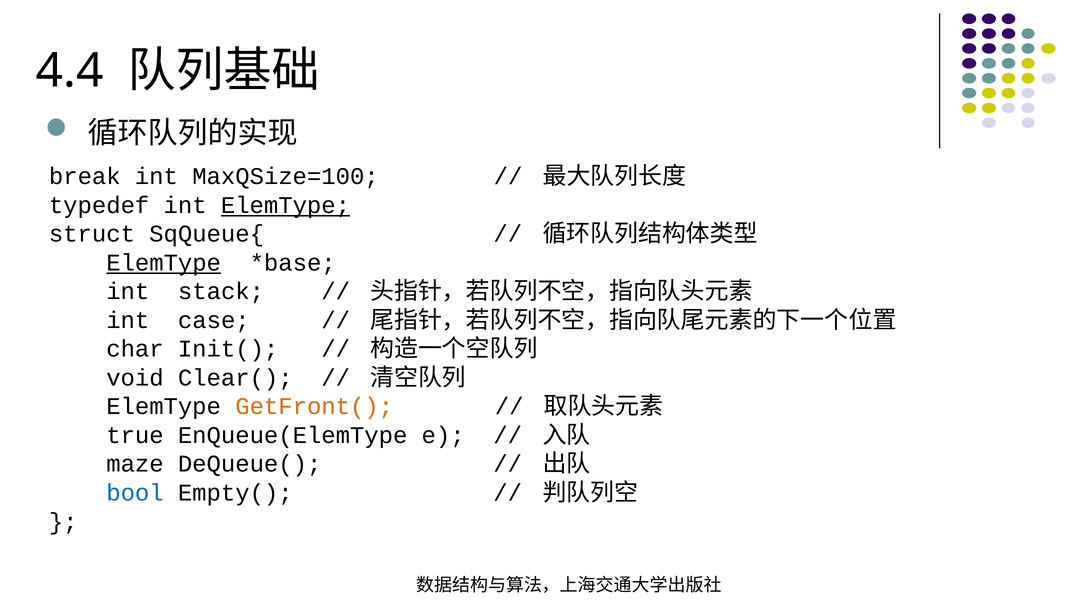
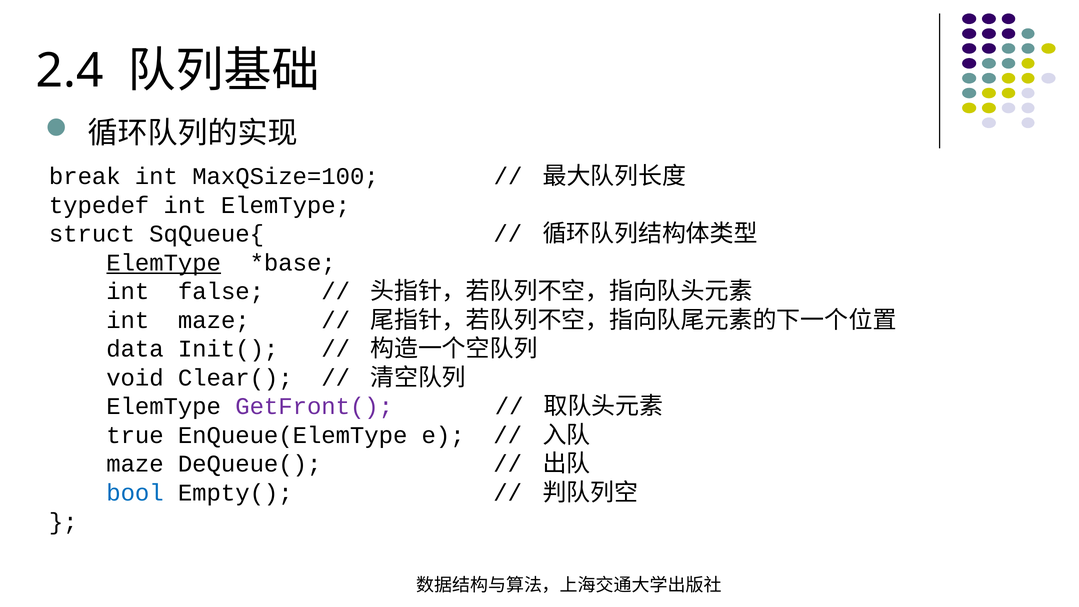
4.4: 4.4 -> 2.4
ElemType at (285, 205) underline: present -> none
stack: stack -> false
int case: case -> maze
char: char -> data
GetFront( colour: orange -> purple
